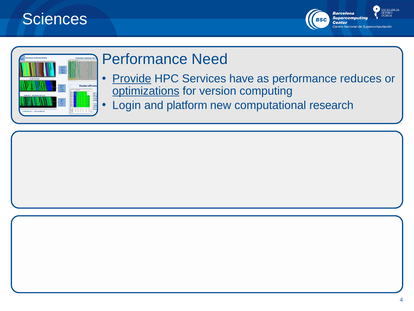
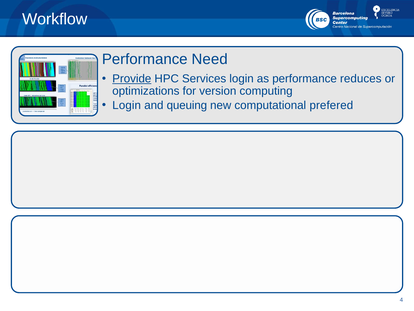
Sciences: Sciences -> Workflow
Services have: have -> login
optimizations underline: present -> none
platform: platform -> queuing
research: research -> prefered
